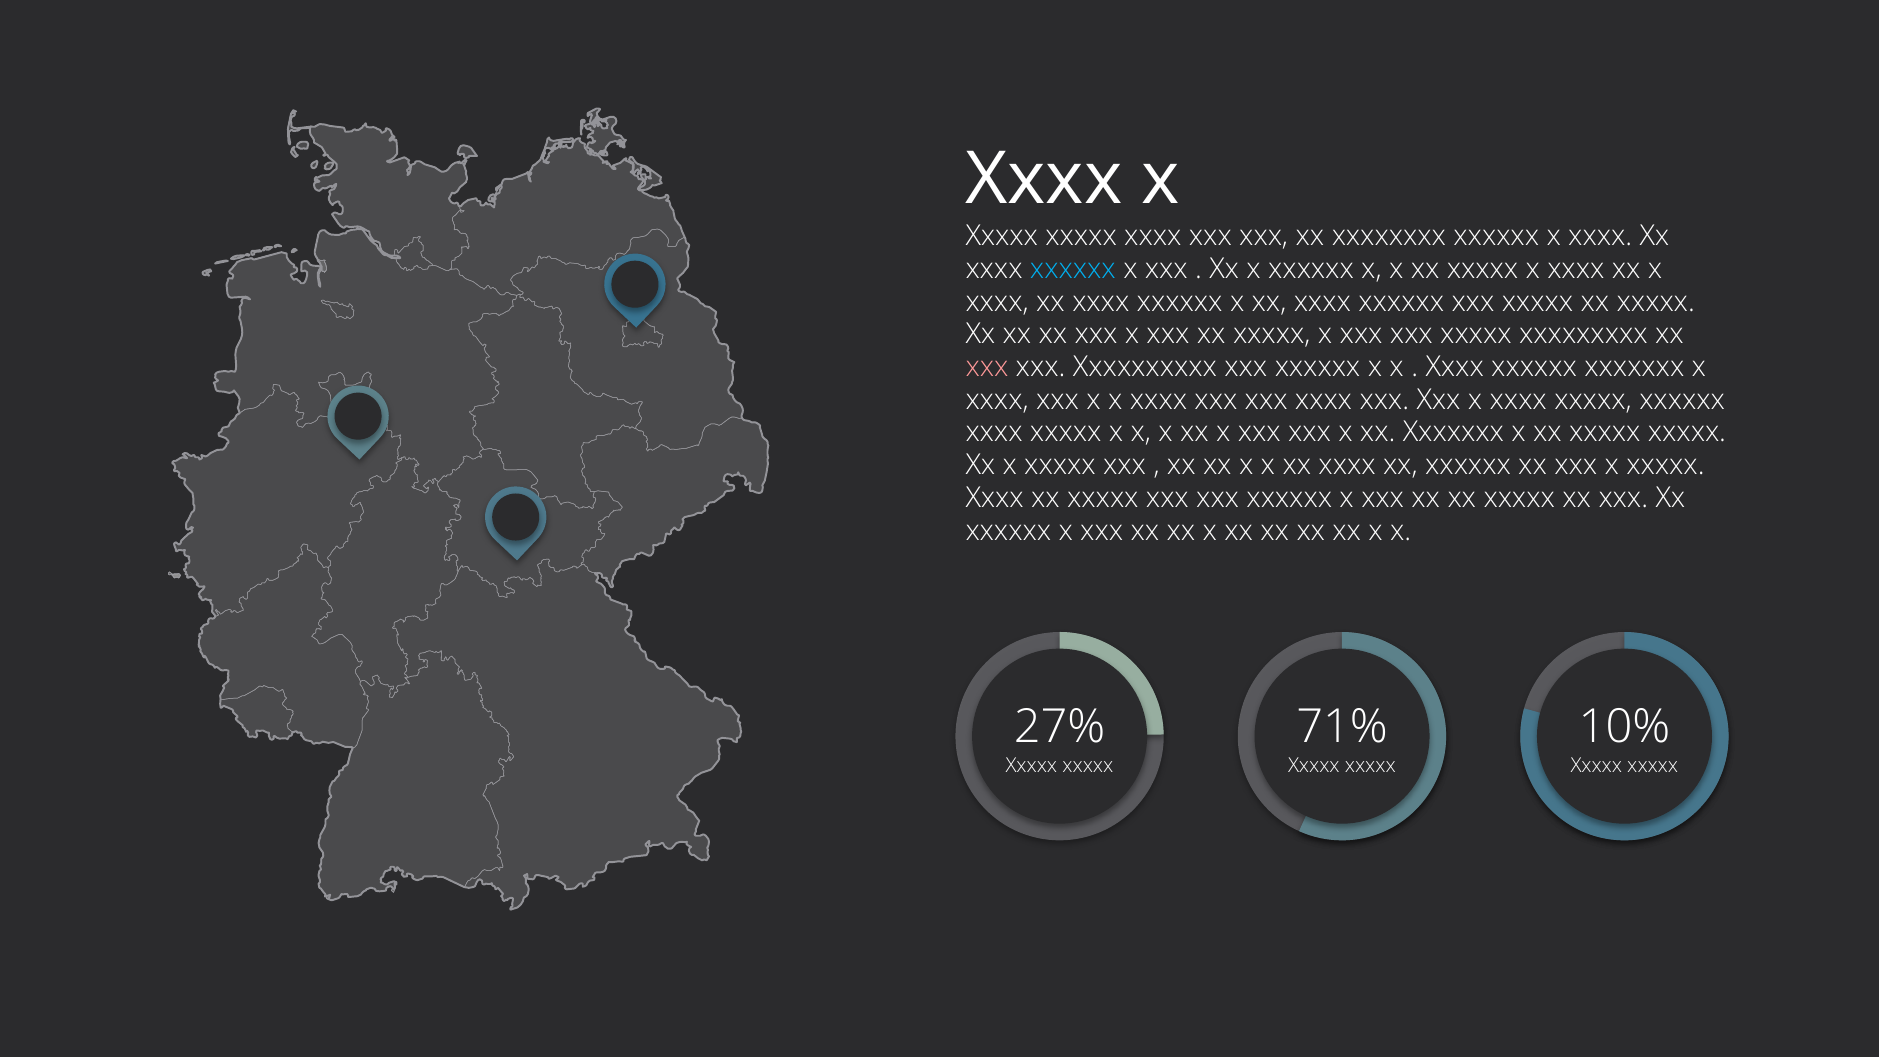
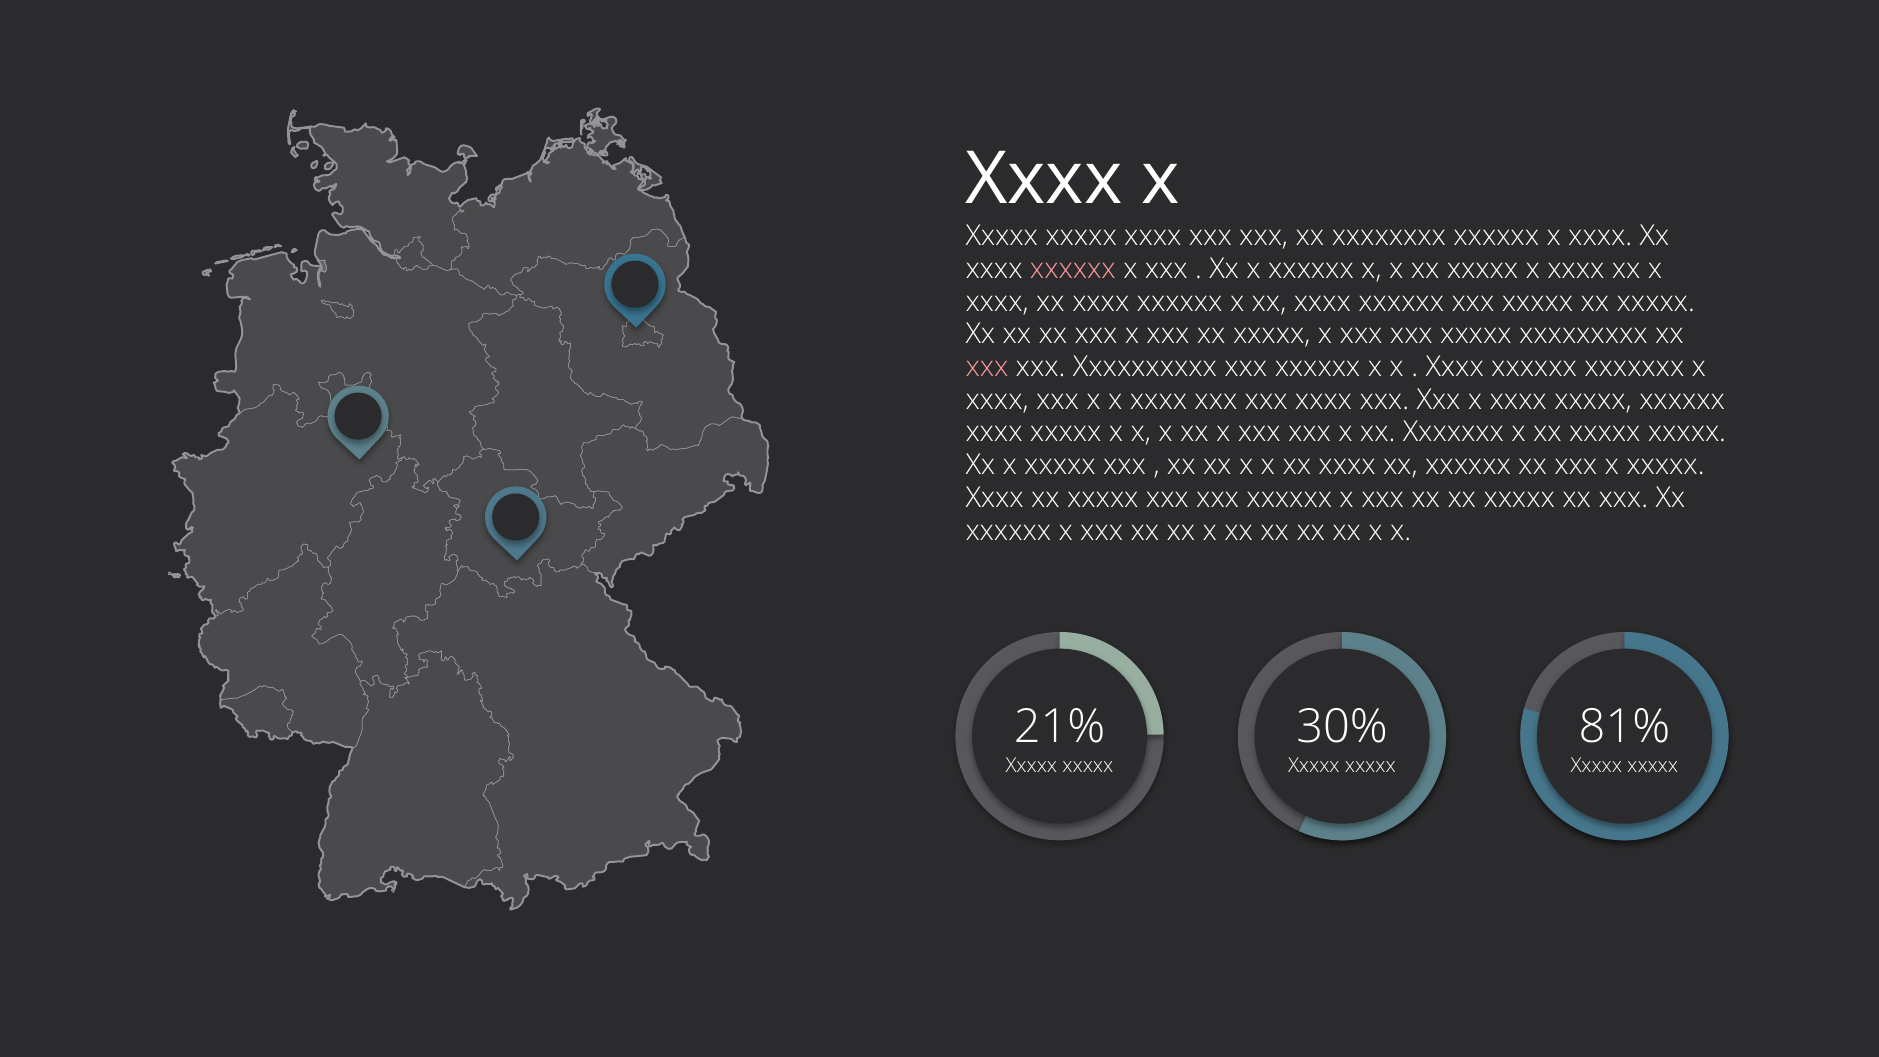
xxxxxx at (1073, 269) colour: light blue -> pink
27%: 27% -> 21%
71%: 71% -> 30%
10%: 10% -> 81%
